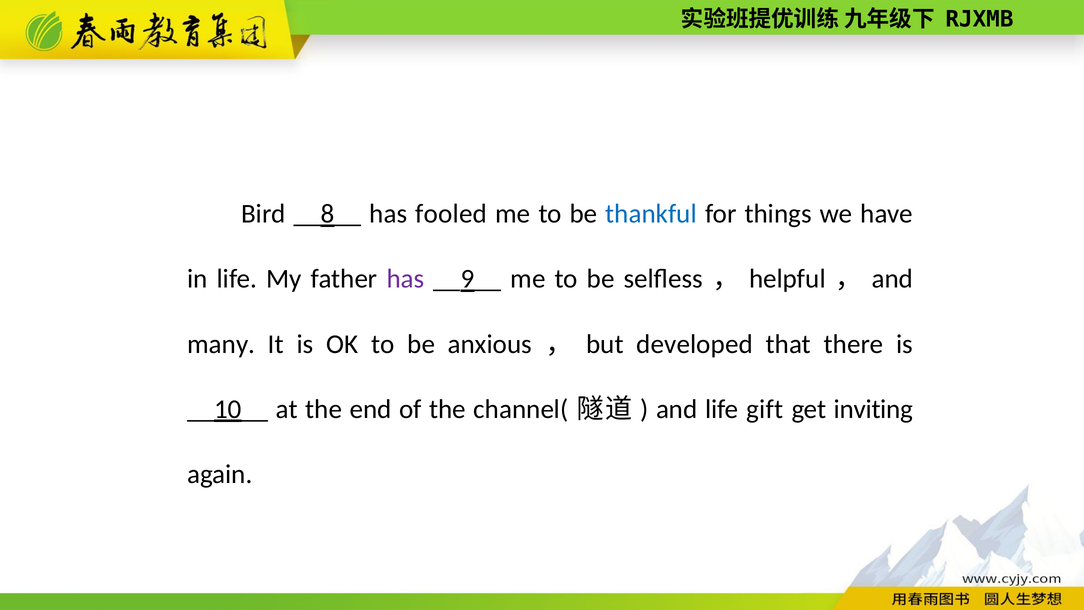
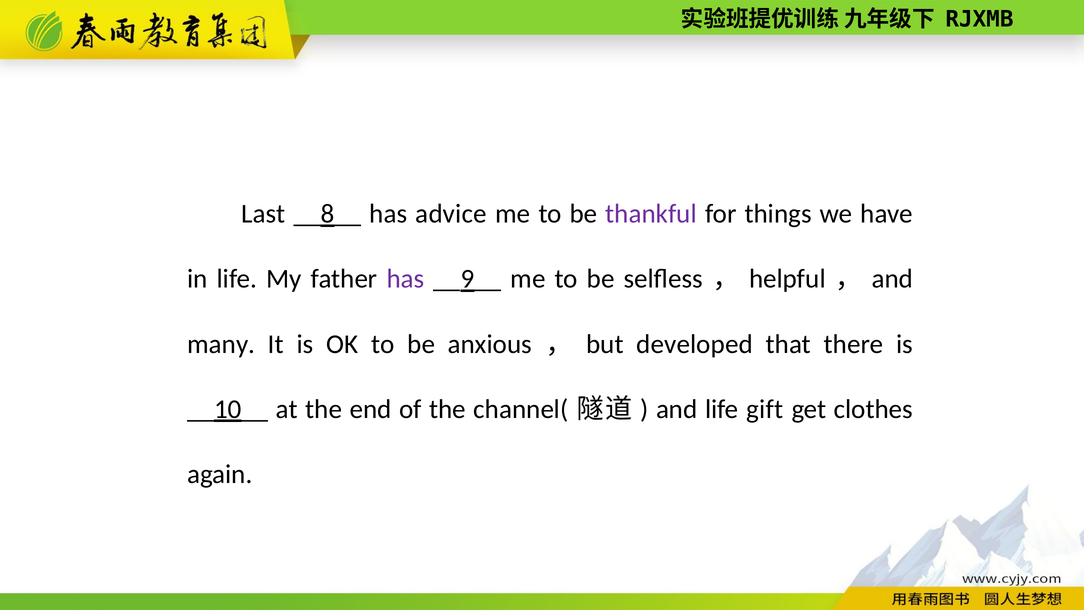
Bird: Bird -> Last
fooled: fooled -> advice
thankful colour: blue -> purple
inviting: inviting -> clothes
